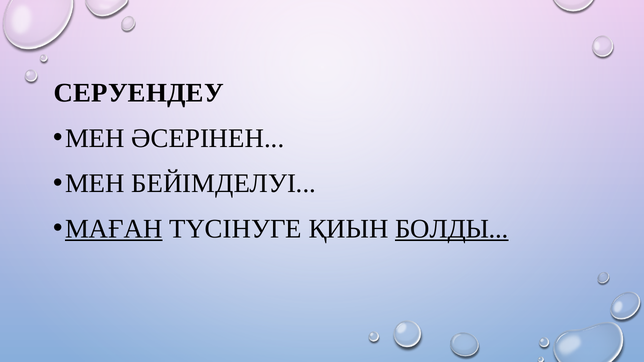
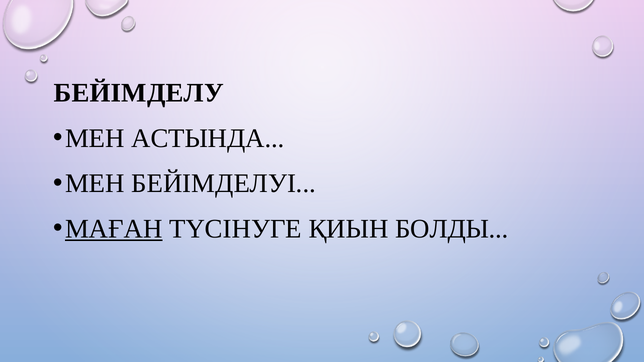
СЕРУЕНДЕУ: СЕРУЕНДЕУ -> БЕЙІМДЕЛУ
ӘСЕРІНЕН: ӘСЕРІНЕН -> АСТЫНДА
БОЛДЫ underline: present -> none
